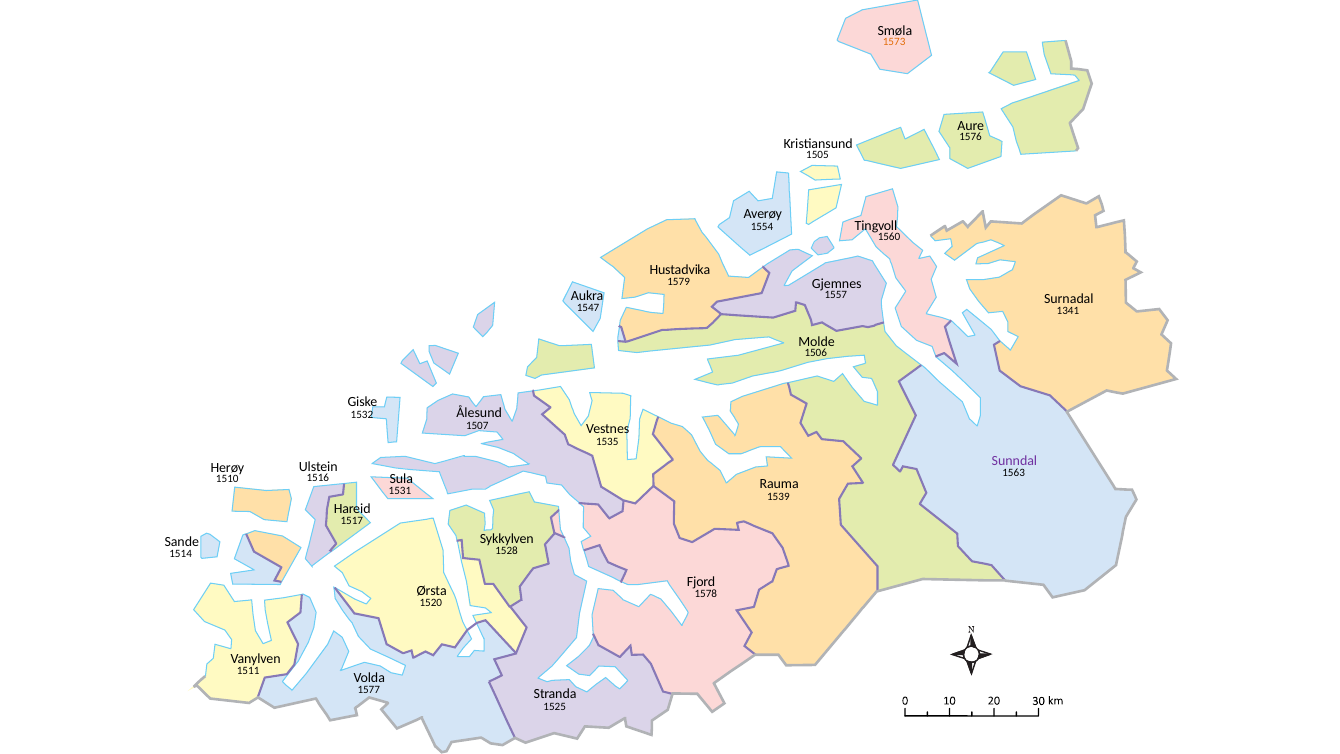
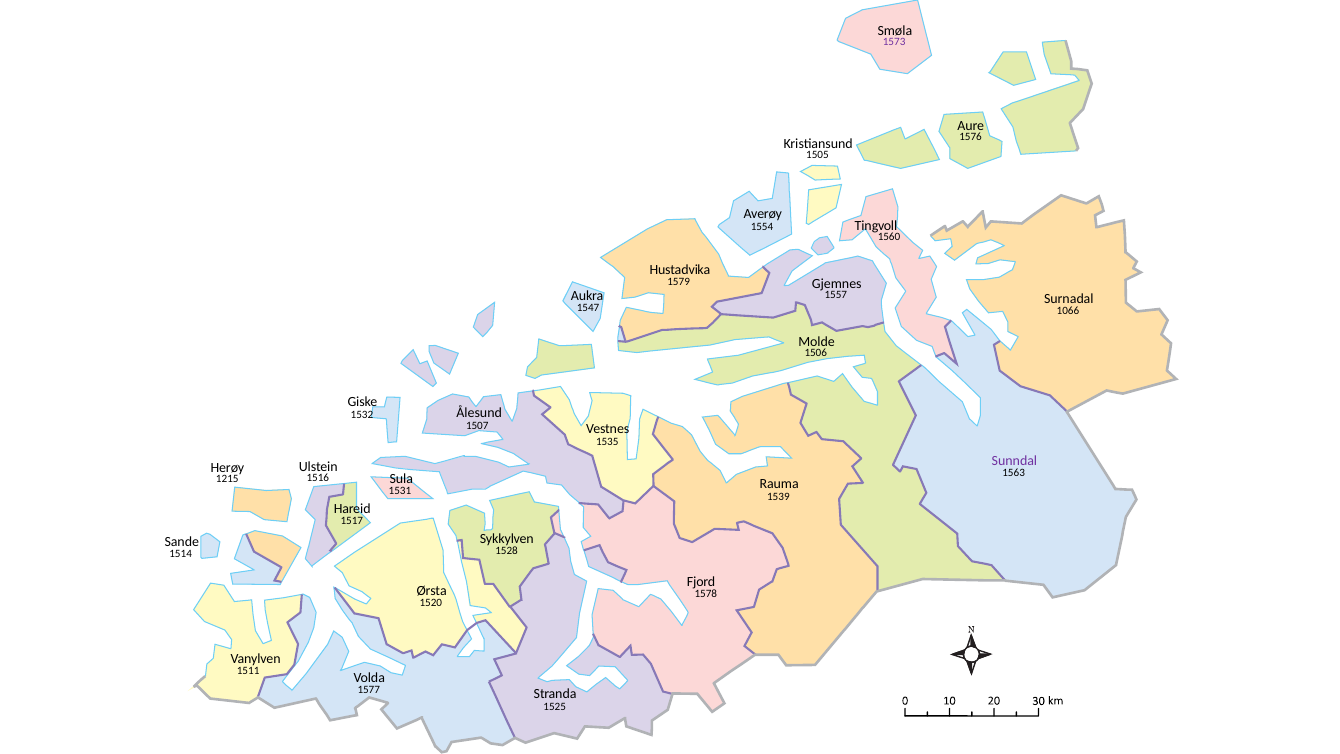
1573 colour: orange -> purple
1341: 1341 -> 1066
1510: 1510 -> 1215
